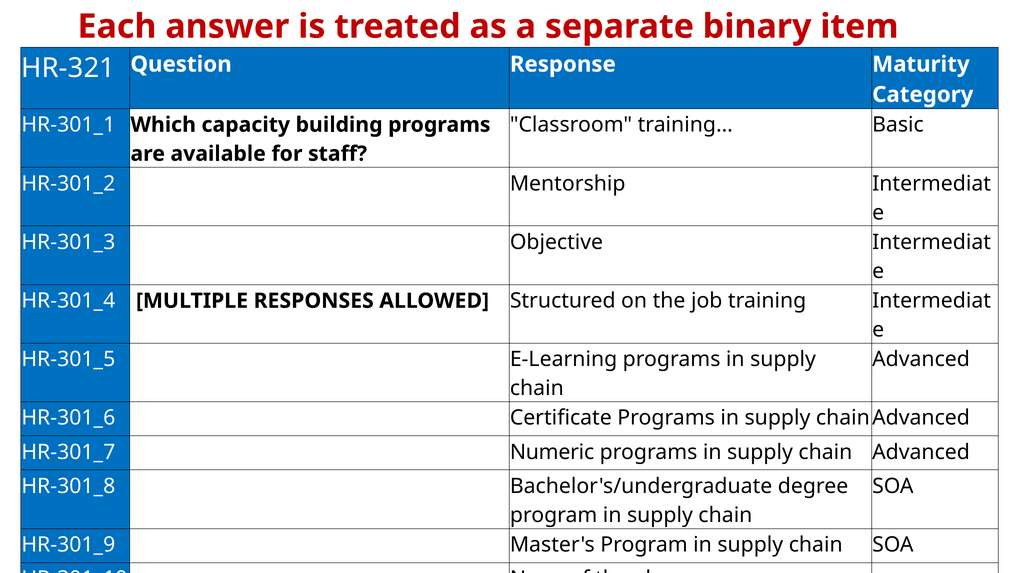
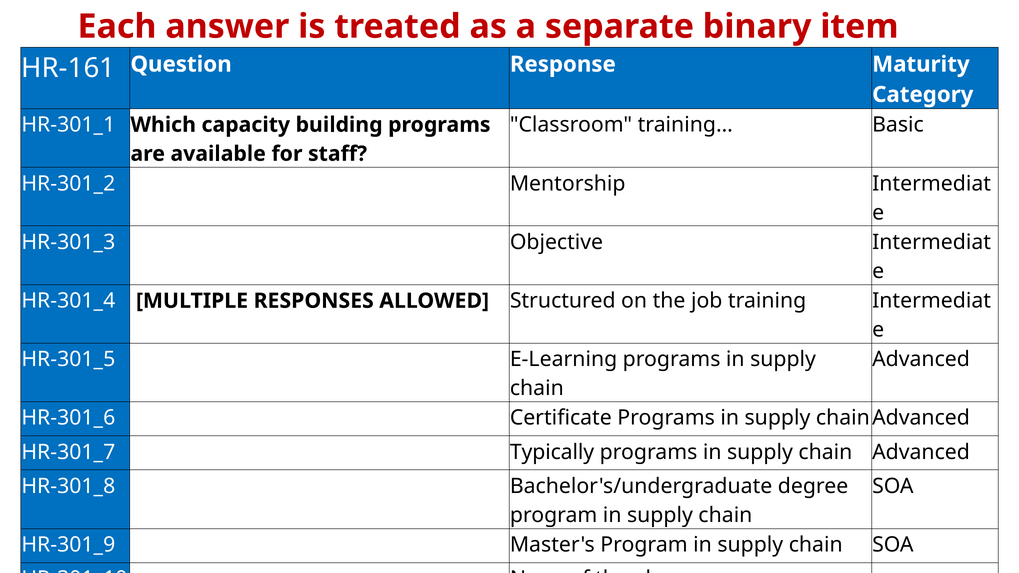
HR-321: HR-321 -> HR-161
Numeric: Numeric -> Typically
